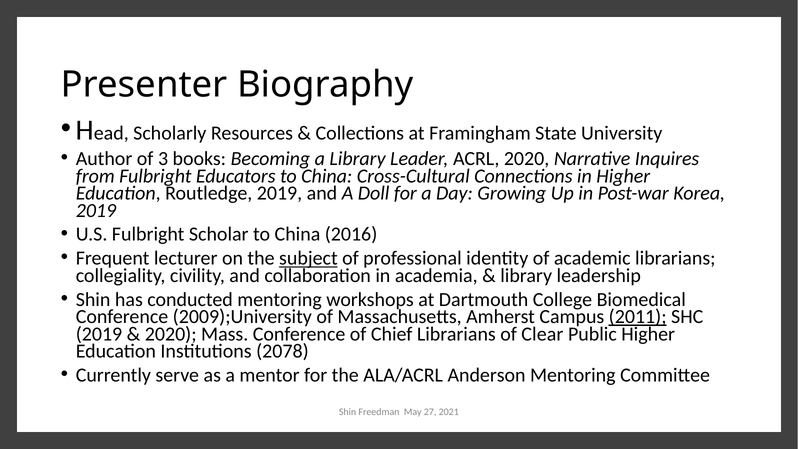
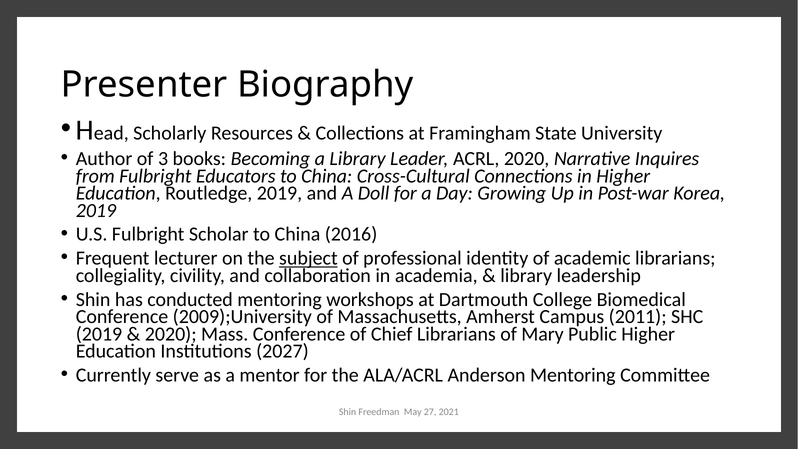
2011 underline: present -> none
Clear: Clear -> Mary
2078: 2078 -> 2027
